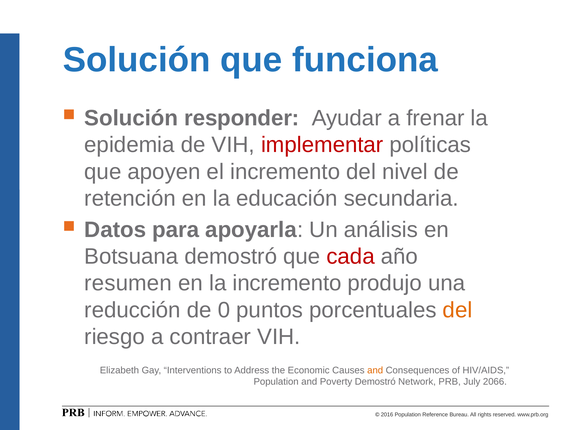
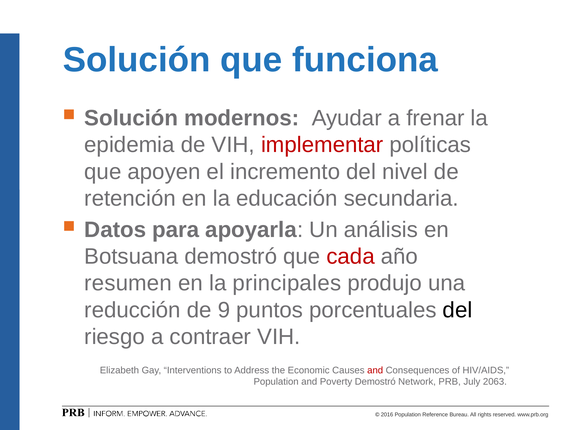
responder: responder -> modernos
la incremento: incremento -> principales
0: 0 -> 9
del at (458, 310) colour: orange -> black
and at (375, 370) colour: orange -> red
2066: 2066 -> 2063
